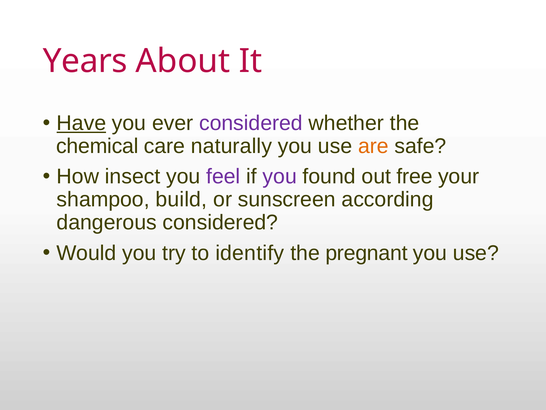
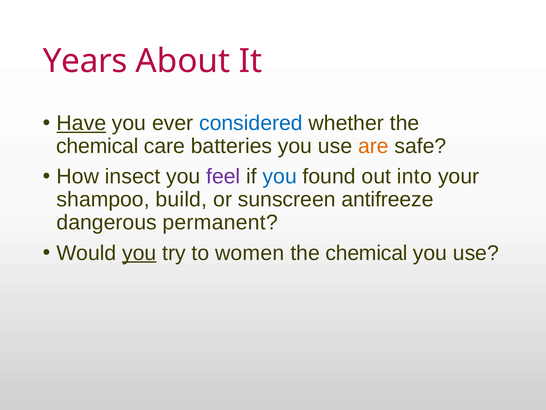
considered at (251, 123) colour: purple -> blue
naturally: naturally -> batteries
you at (280, 176) colour: purple -> blue
free: free -> into
according: according -> antifreeze
dangerous considered: considered -> permanent
you at (139, 253) underline: none -> present
identify: identify -> women
pregnant at (367, 253): pregnant -> chemical
